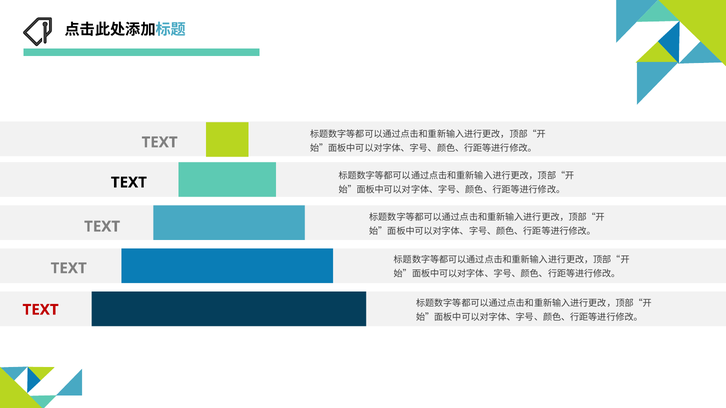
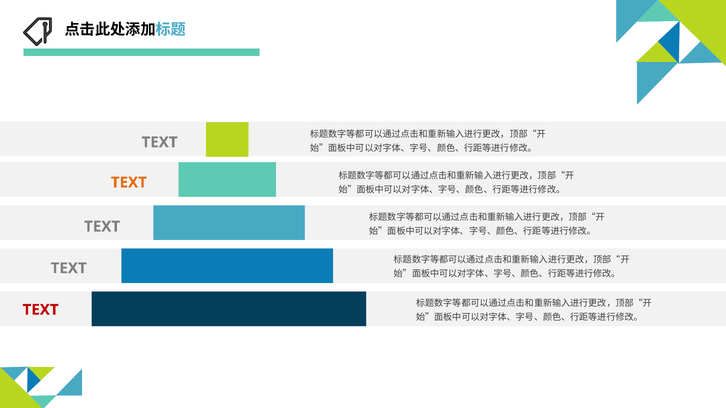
TEXT at (129, 183) colour: black -> orange
